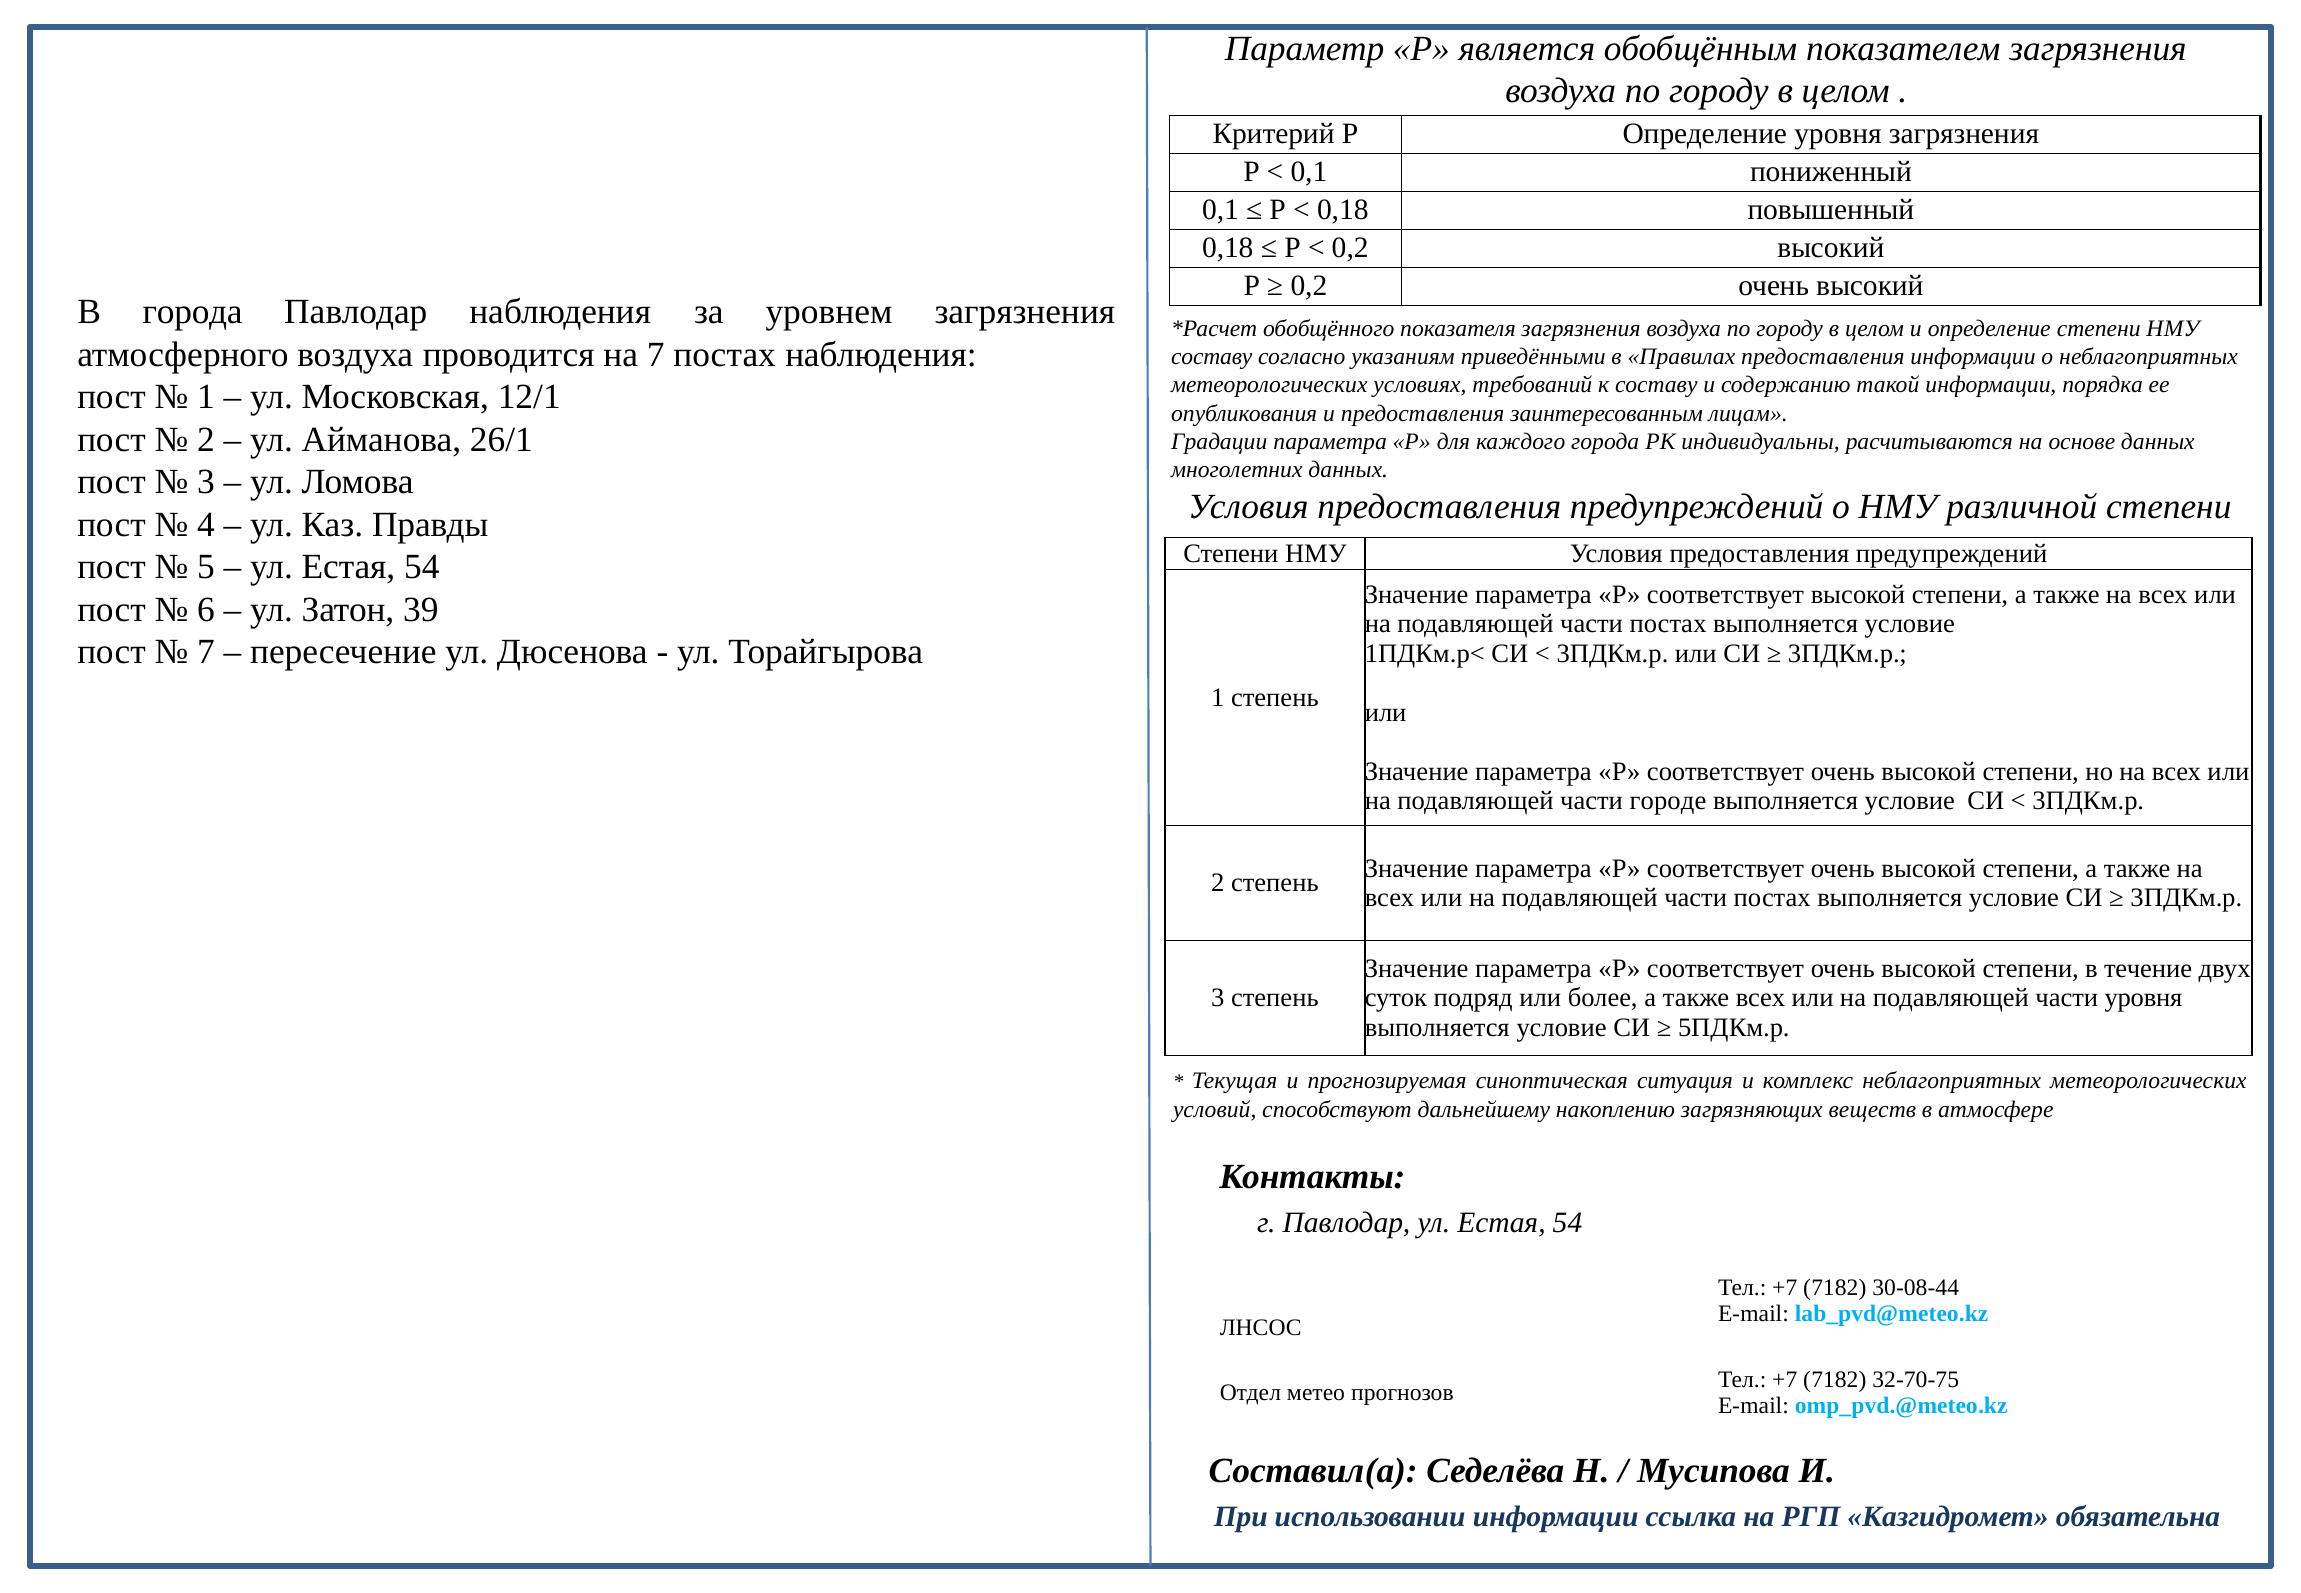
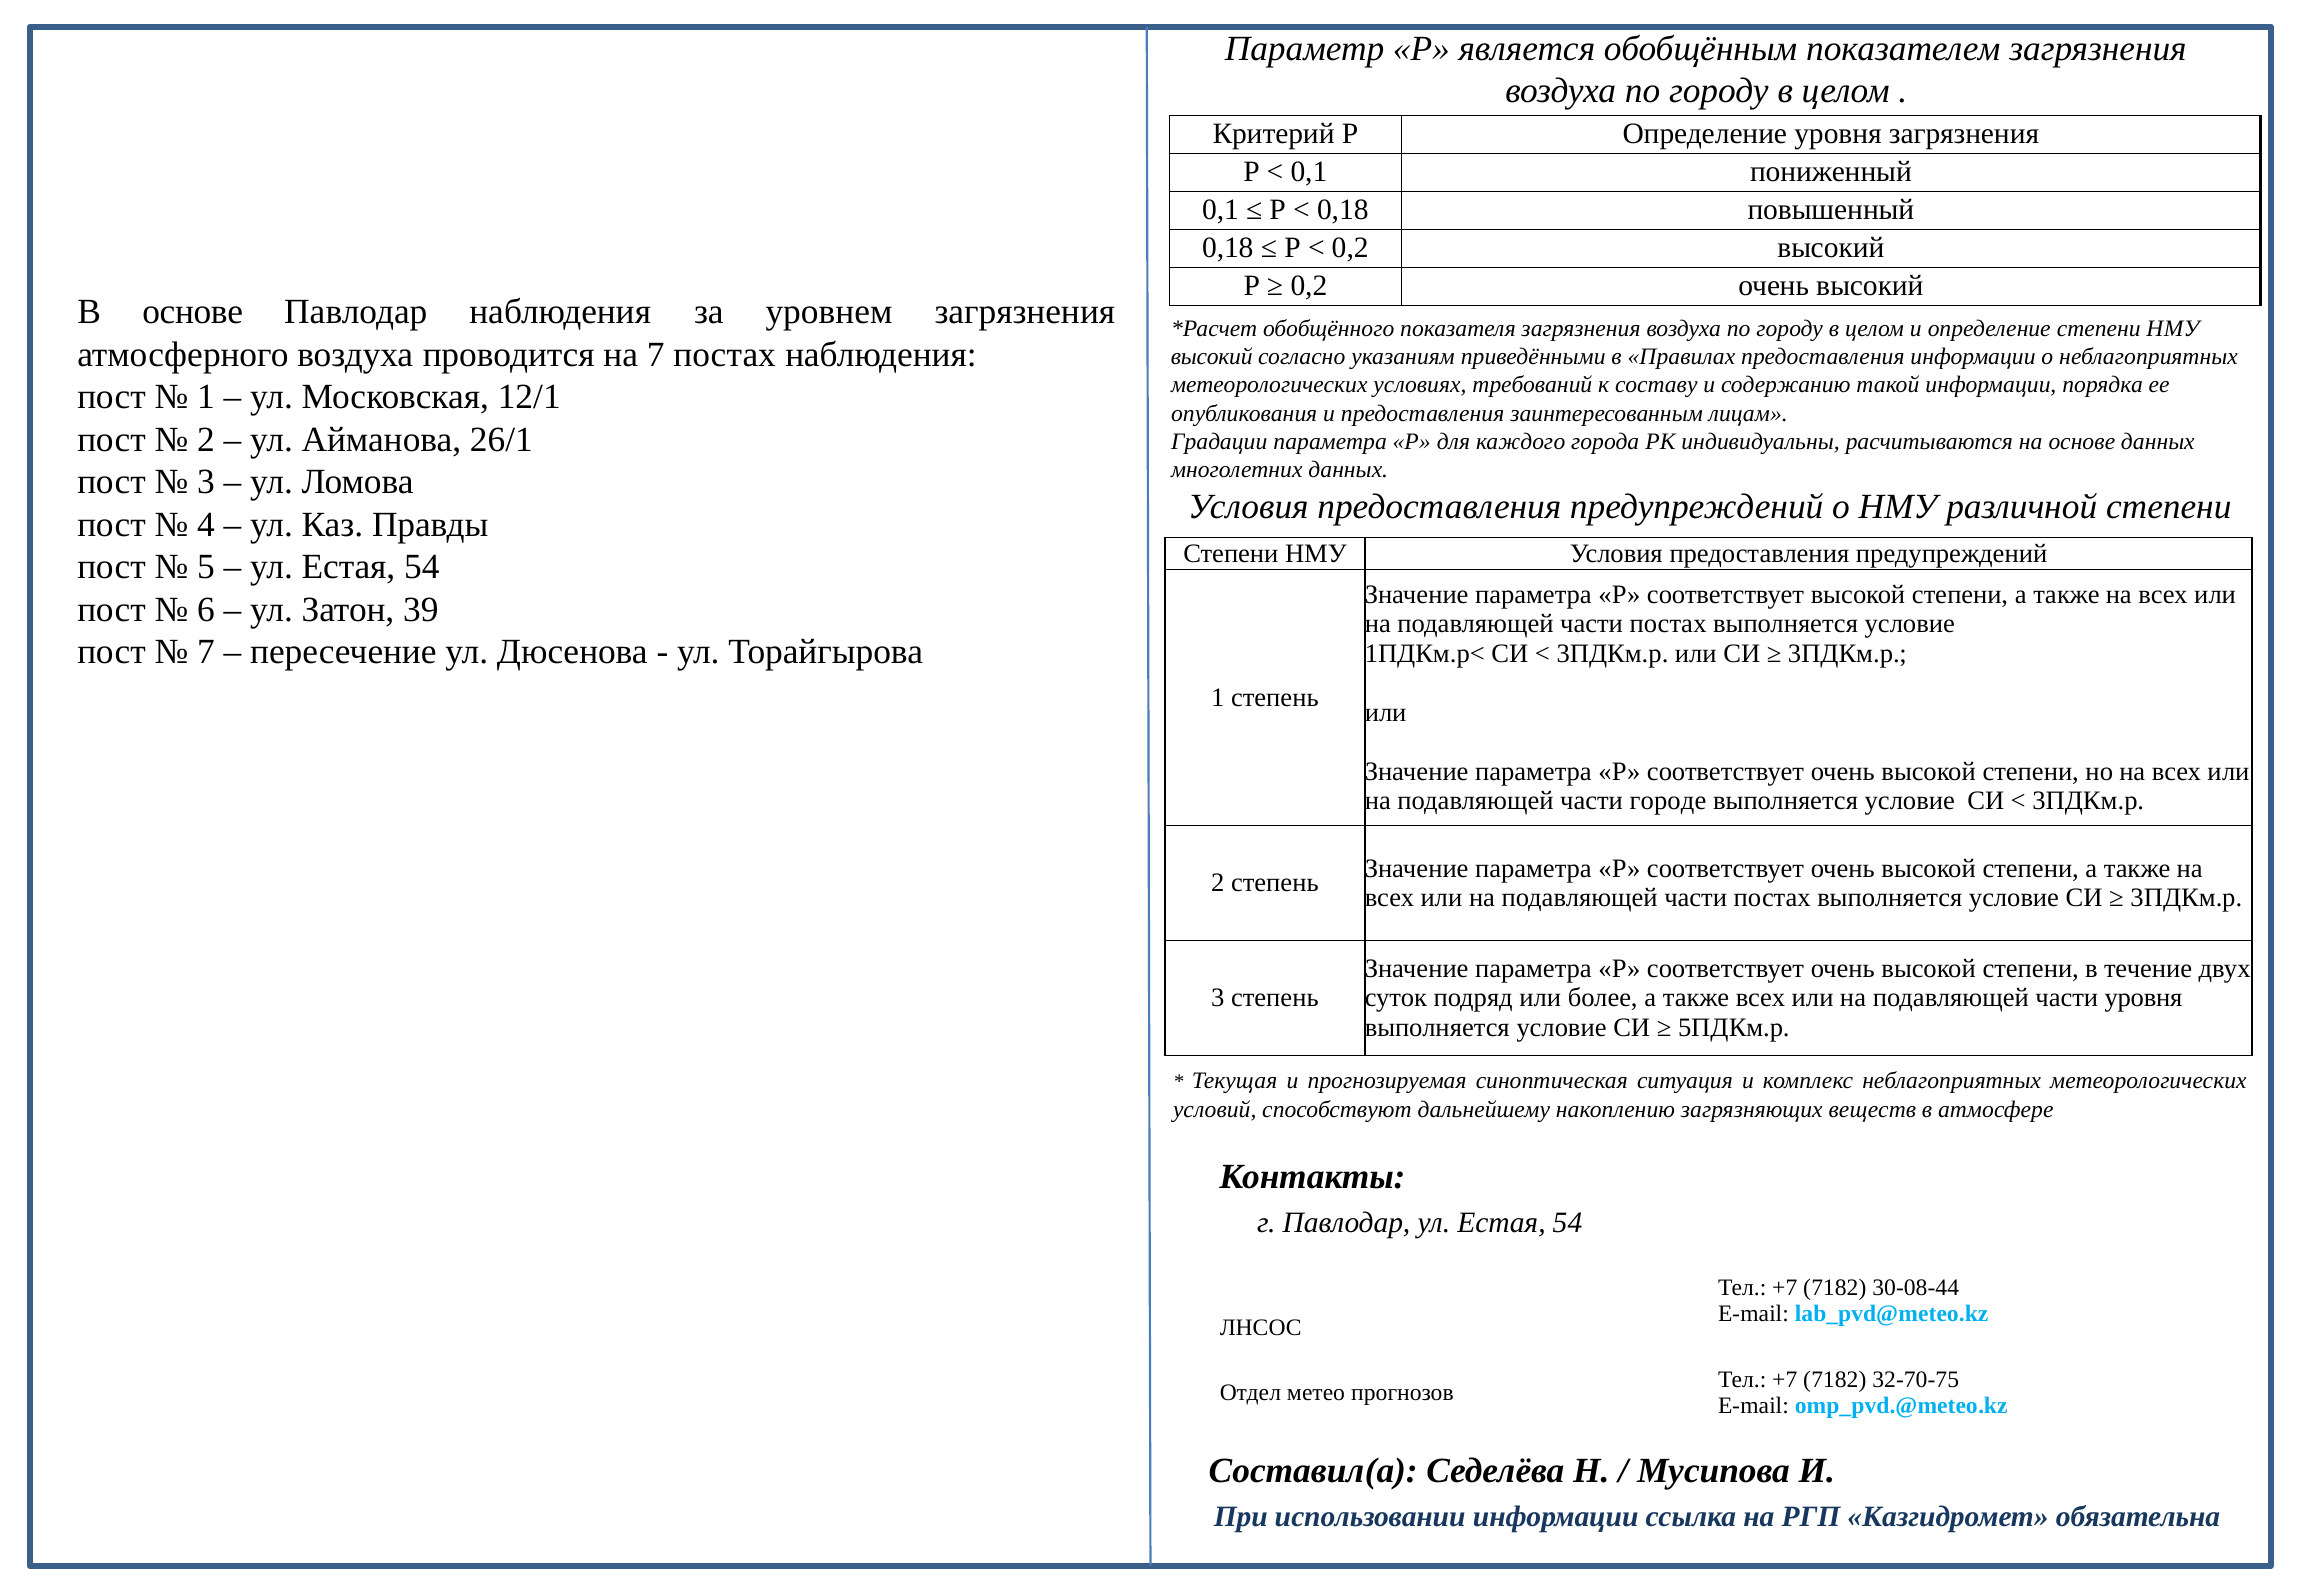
В города: города -> основе
составу at (1212, 357): составу -> высокий
